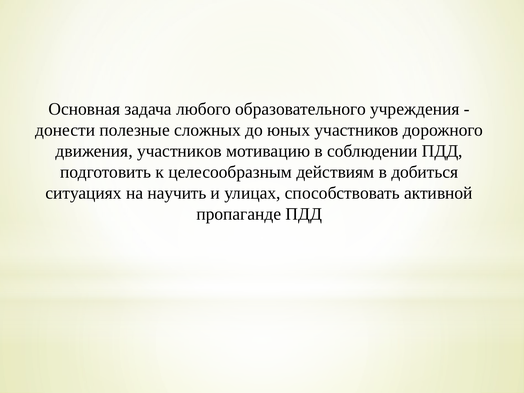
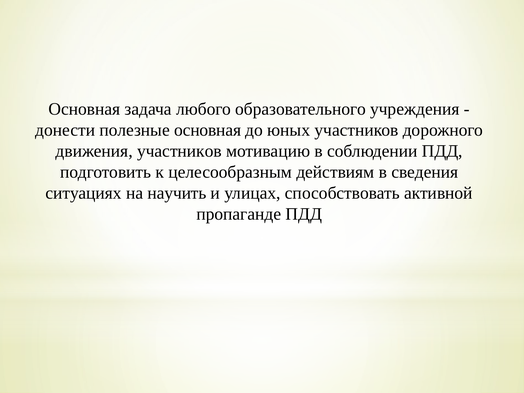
полезные сложных: сложных -> основная
добиться: добиться -> сведения
